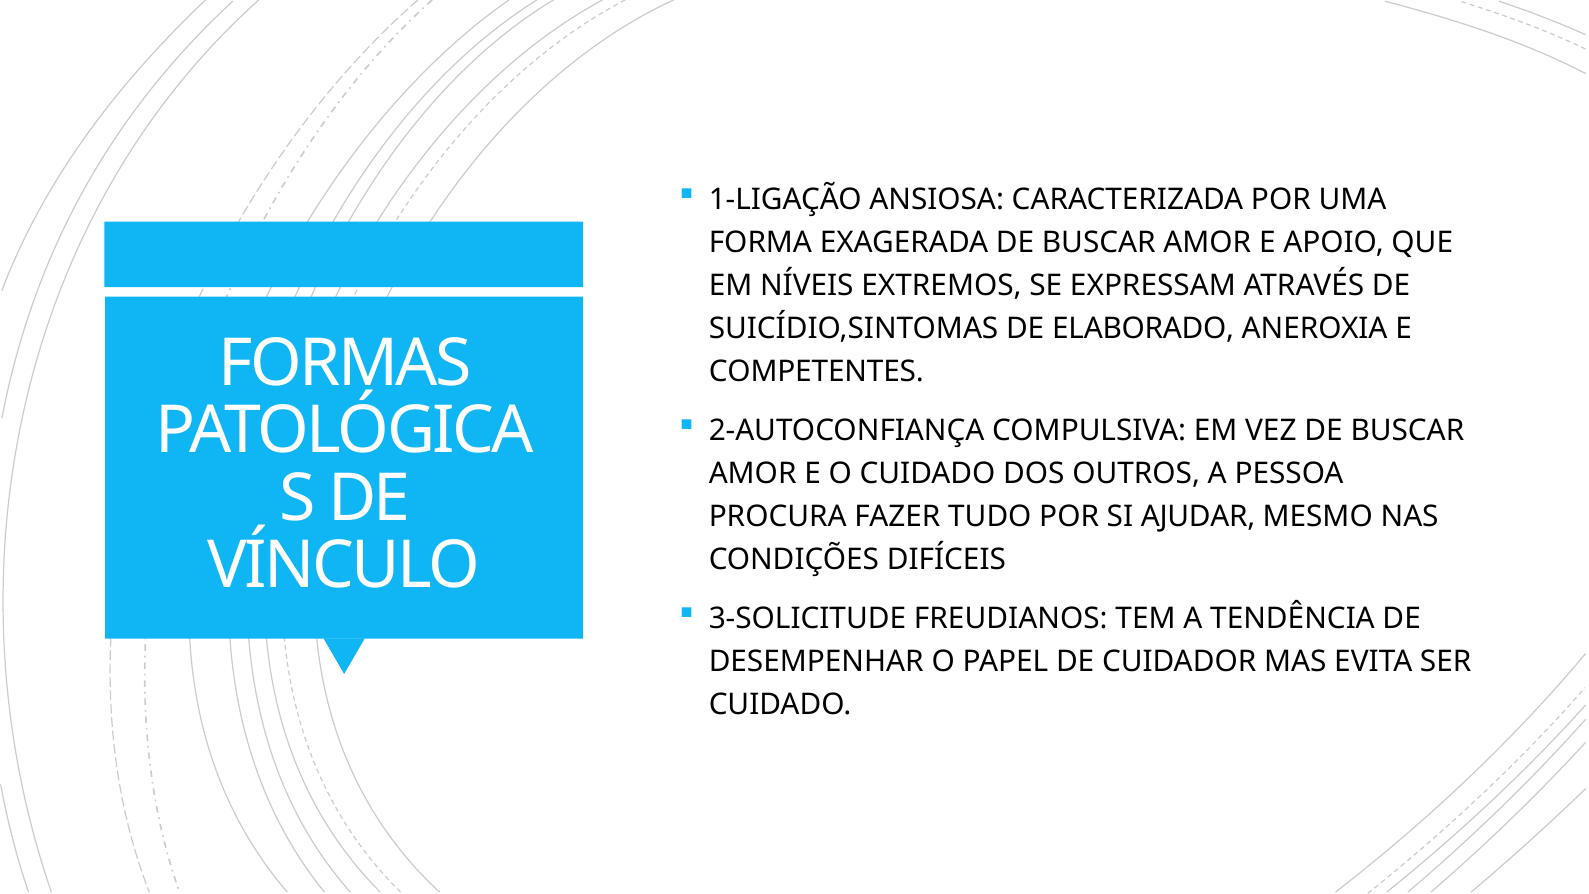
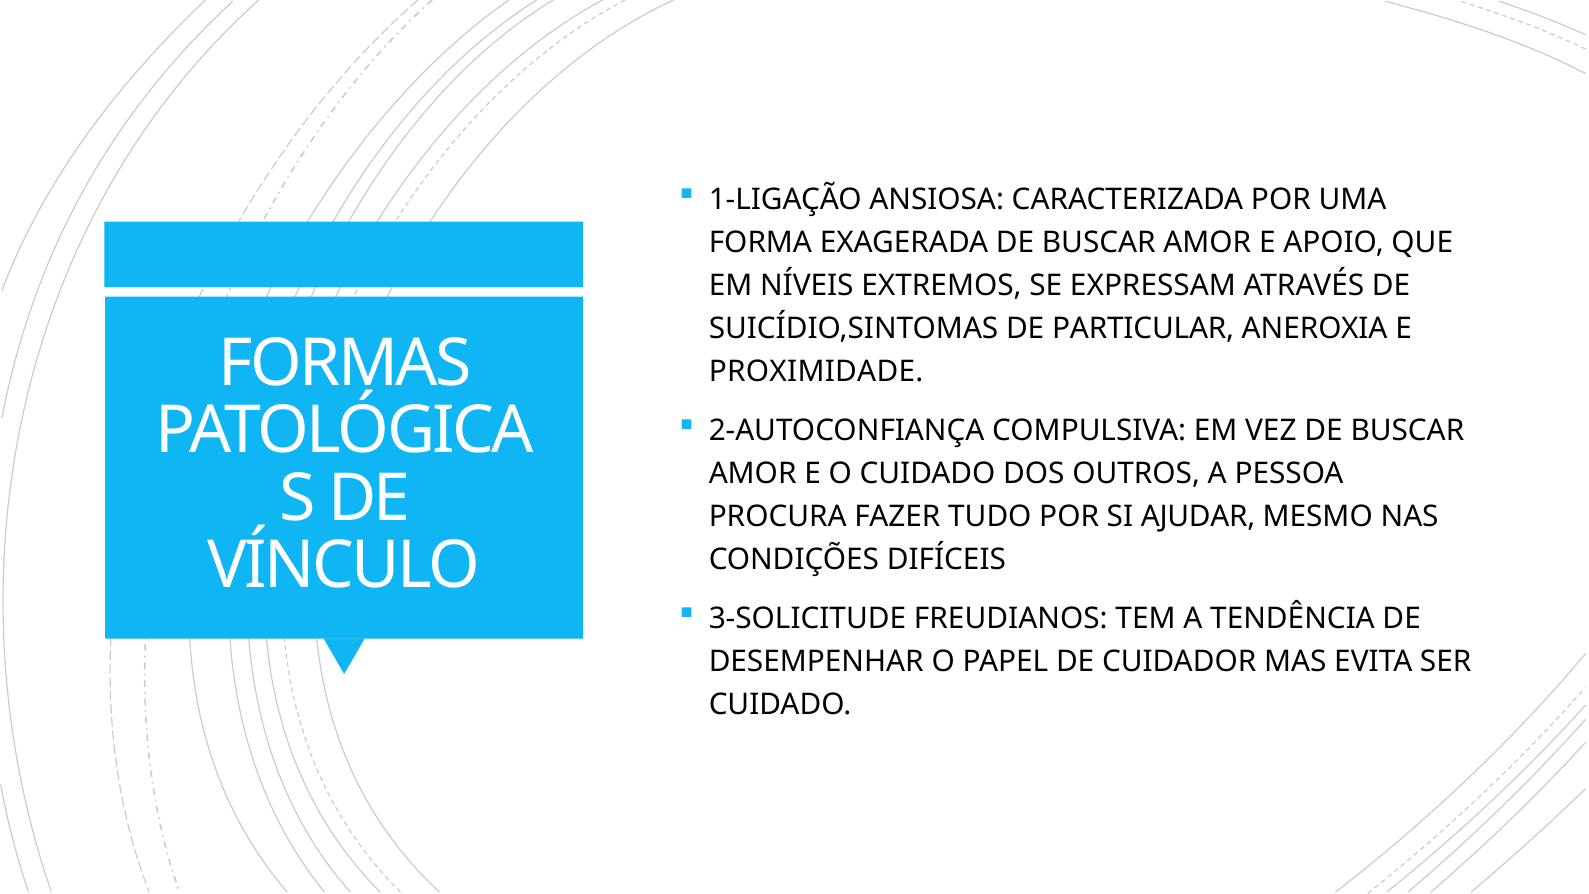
ELABORADO: ELABORADO -> PARTICULAR
COMPETENTES: COMPETENTES -> PROXIMIDADE
